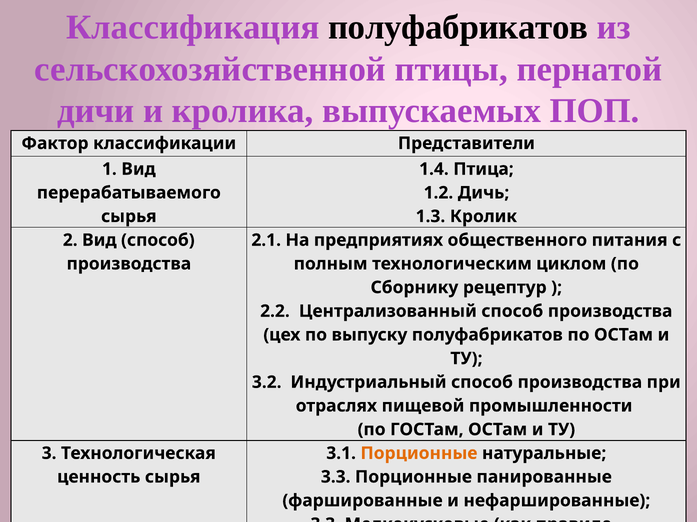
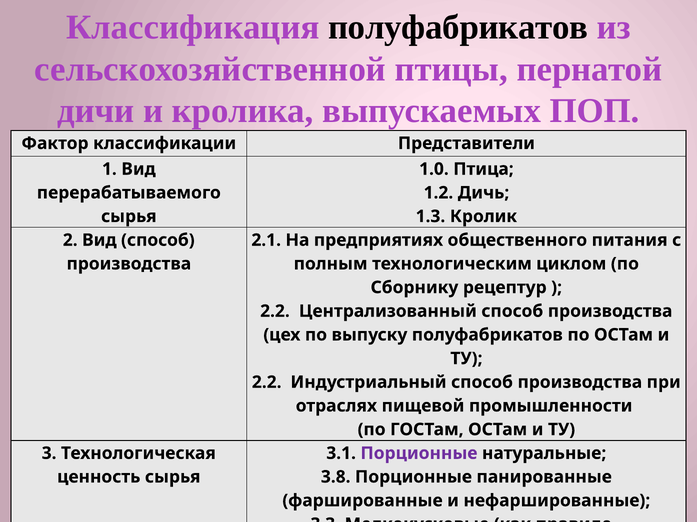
1.4: 1.4 -> 1.0
3.2 at (267, 383): 3.2 -> 2.2
Порционные at (419, 454) colour: orange -> purple
3.3 at (336, 478): 3.3 -> 3.8
